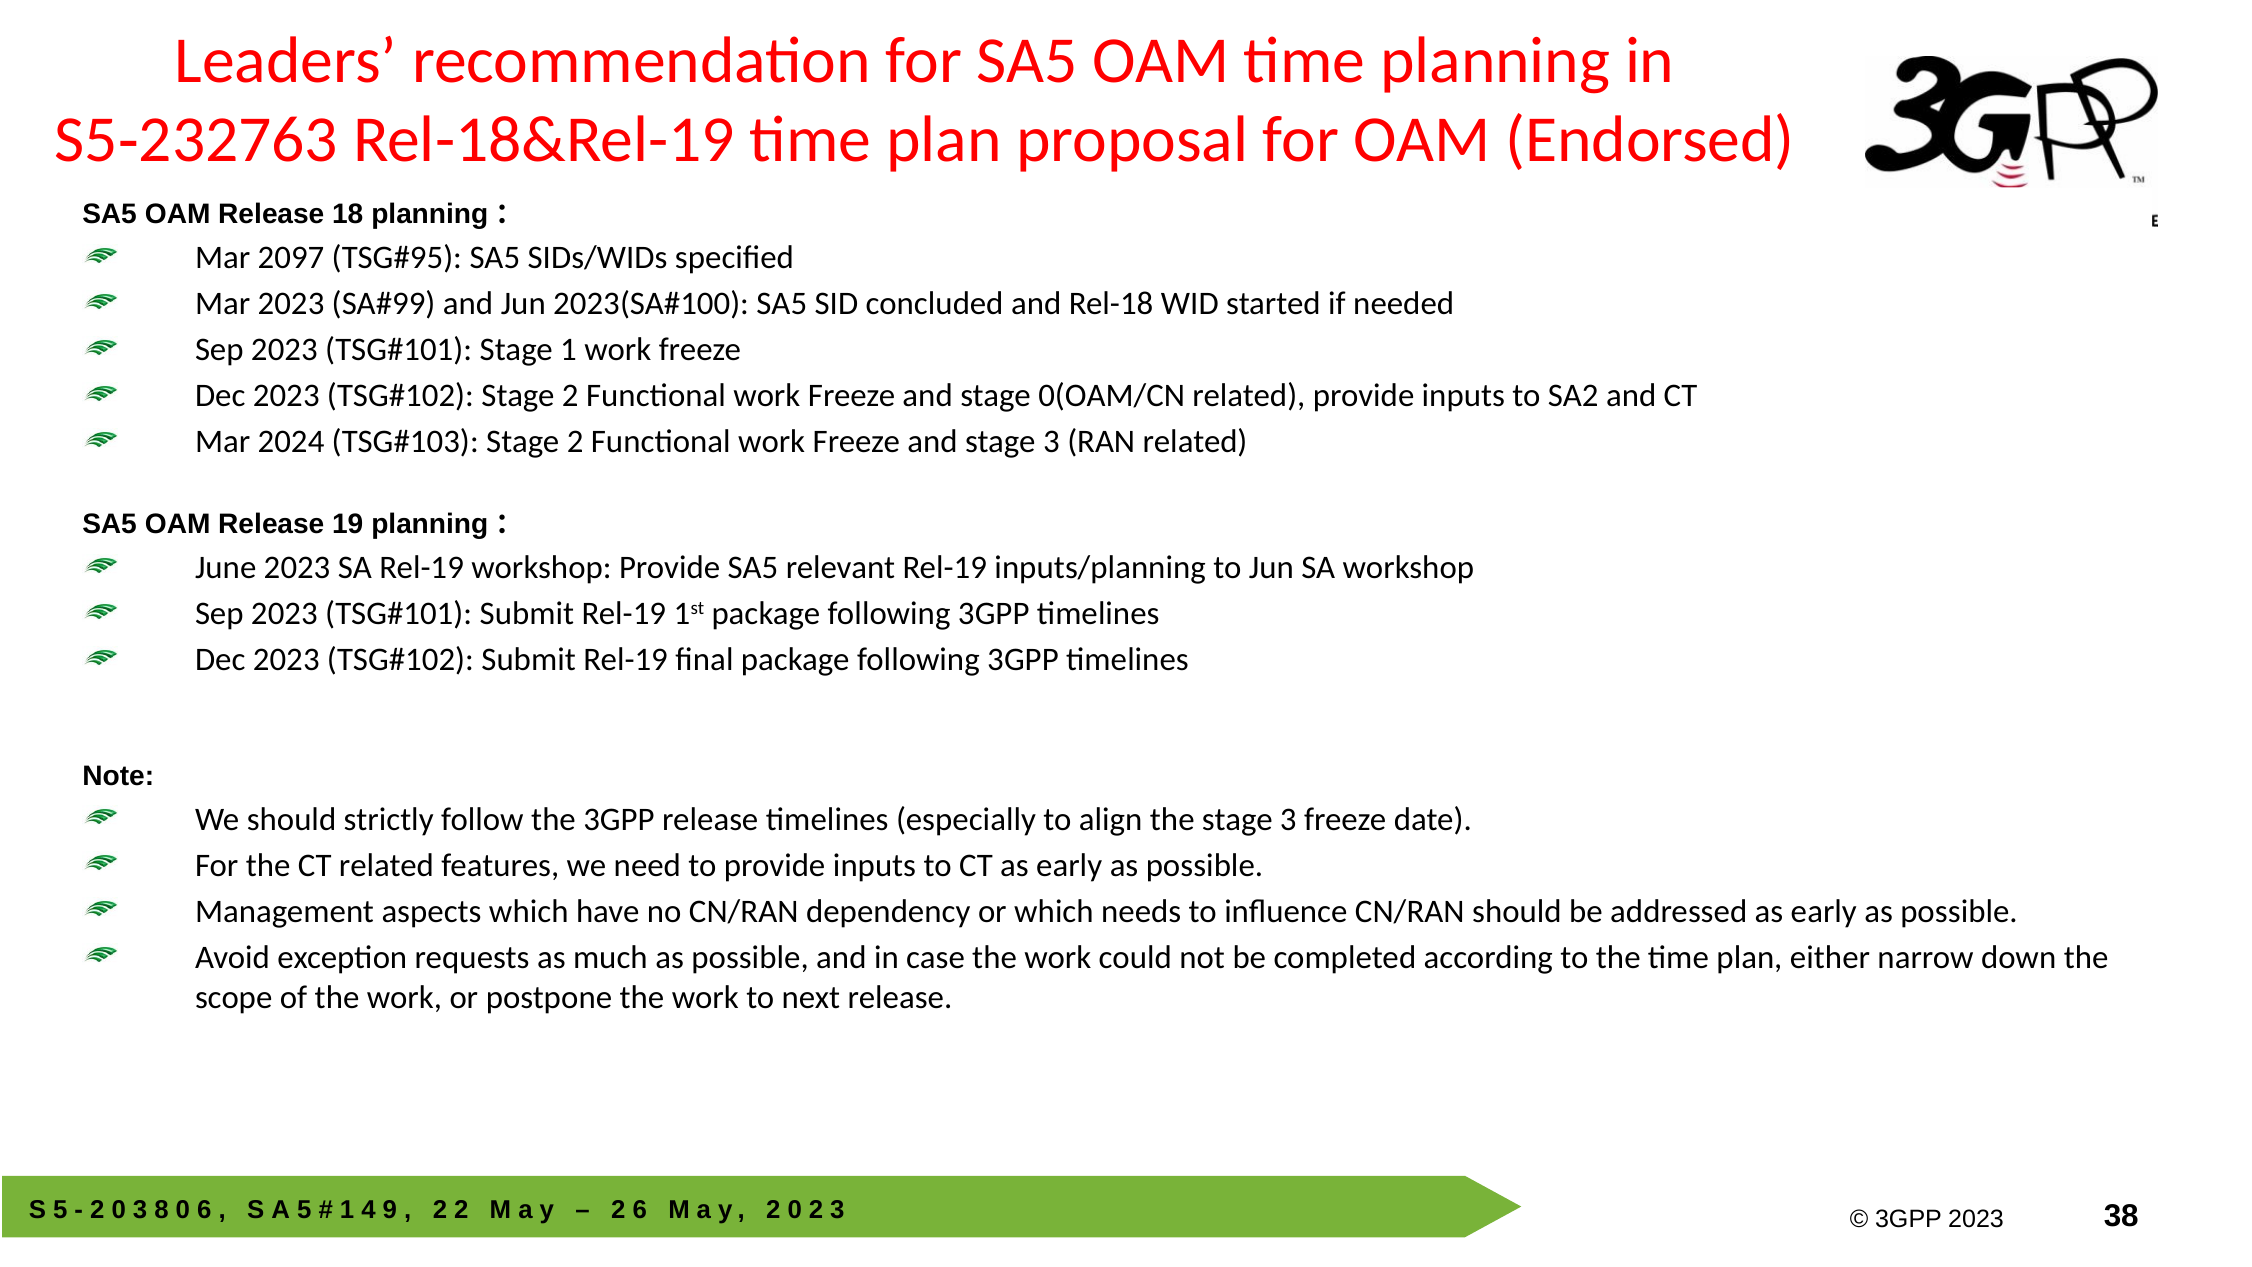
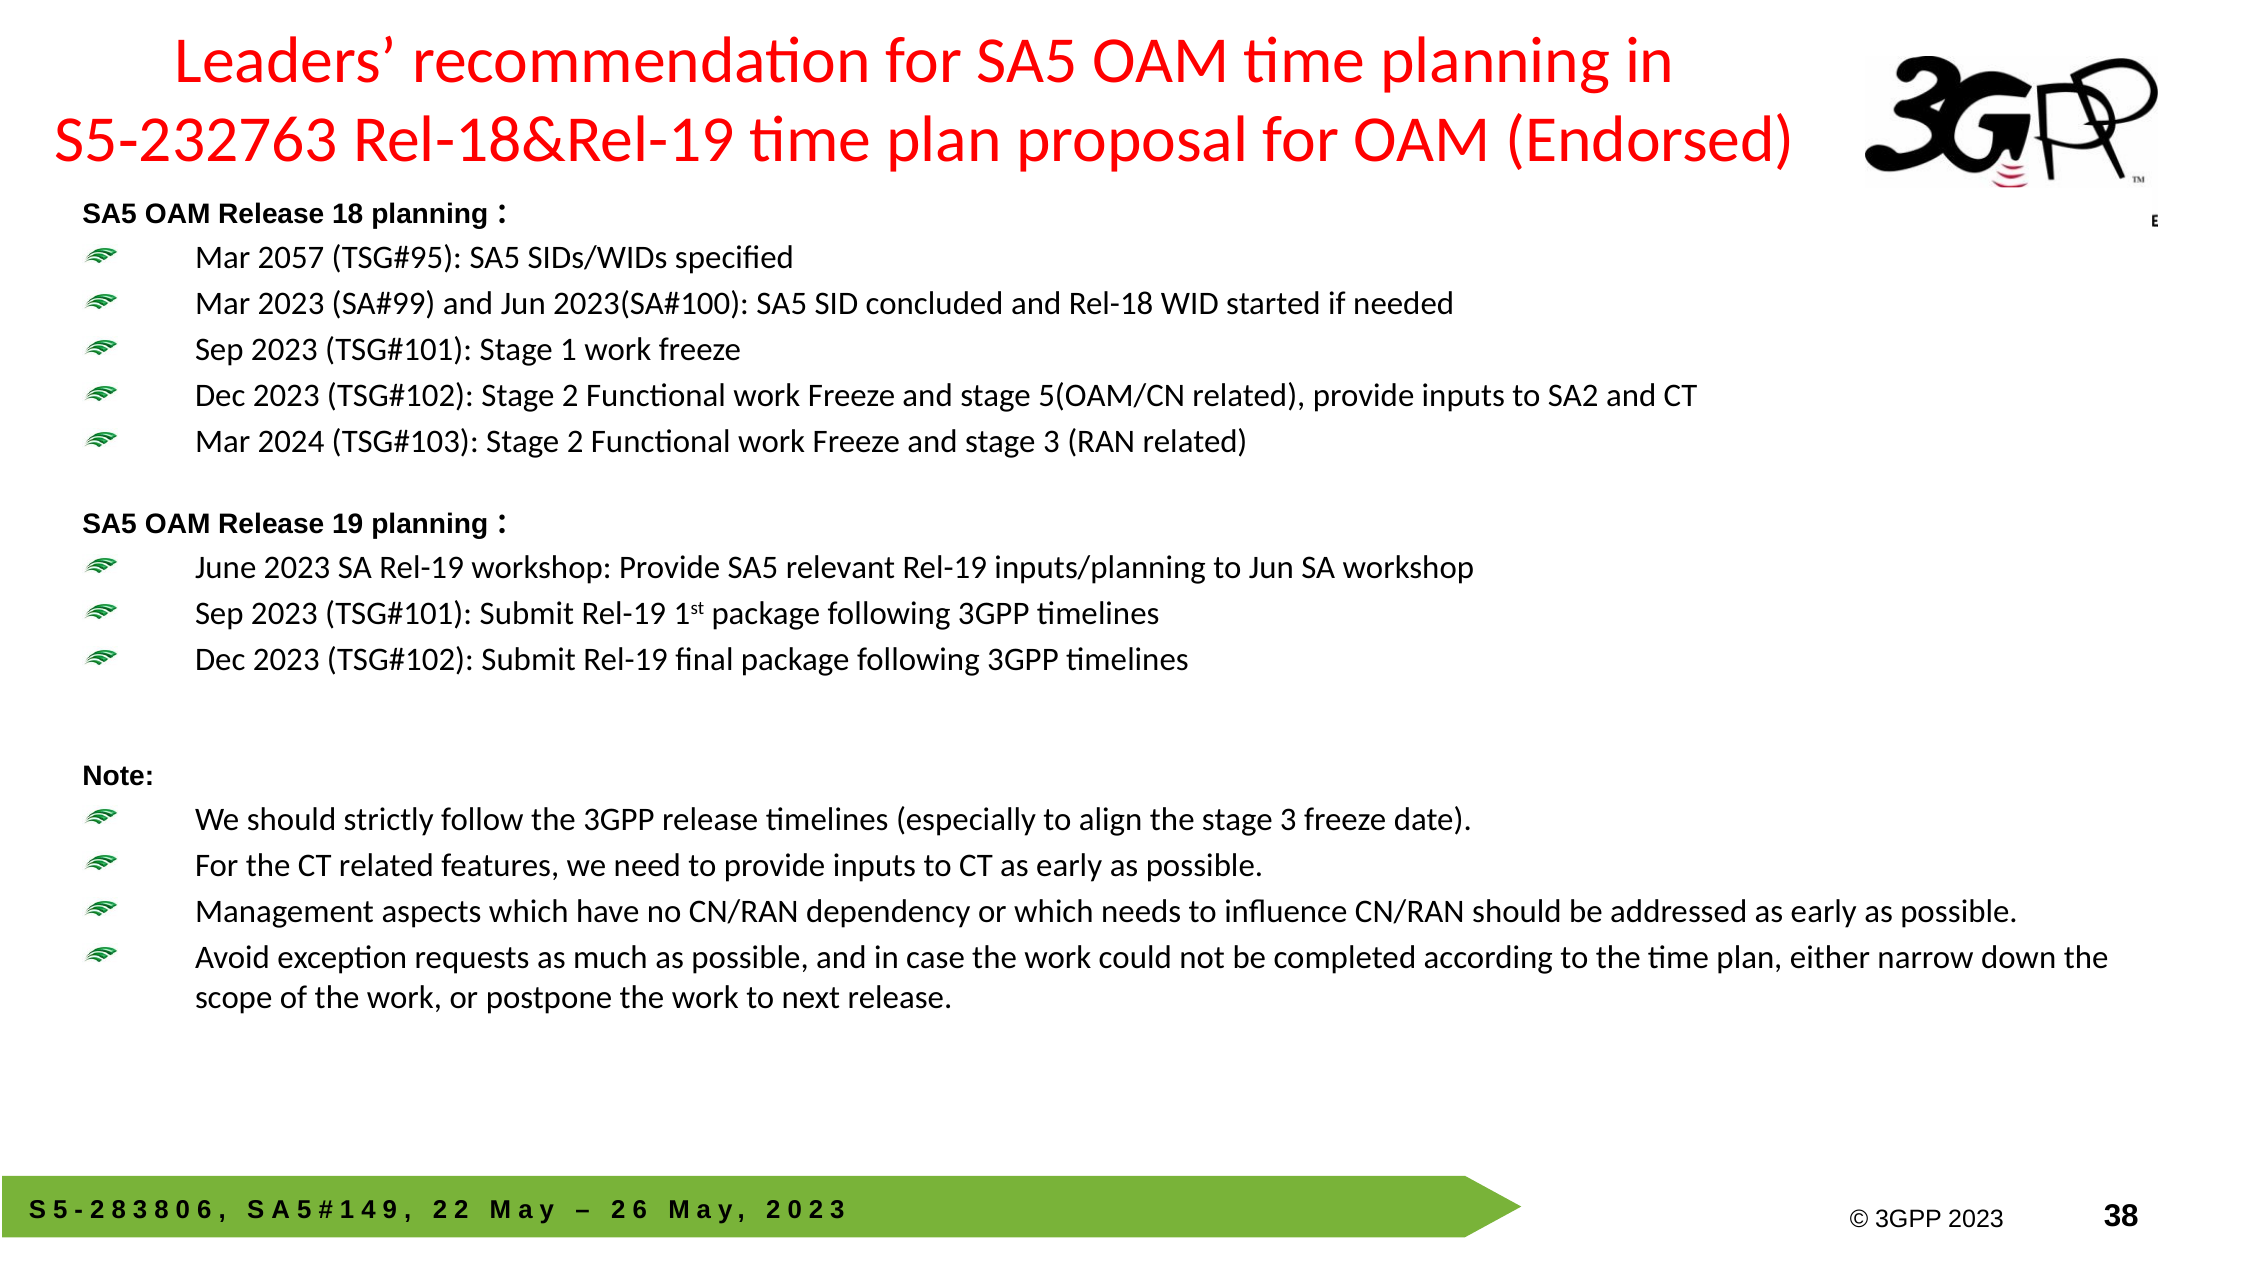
2097: 2097 -> 2057
0(OAM/CN: 0(OAM/CN -> 5(OAM/CN
0 at (119, 1210): 0 -> 8
